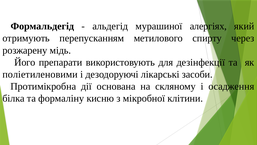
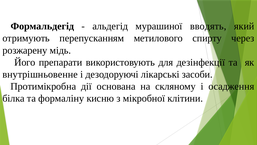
алергіях: алергіях -> вводять
поліетиленовими: поліетиленовими -> внутрішньовенне
